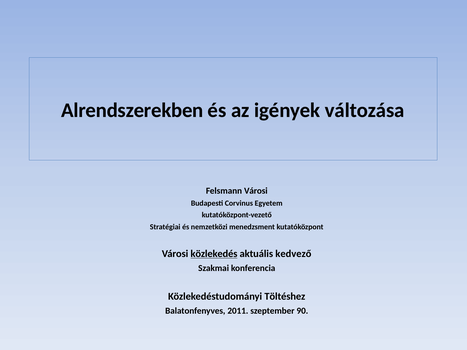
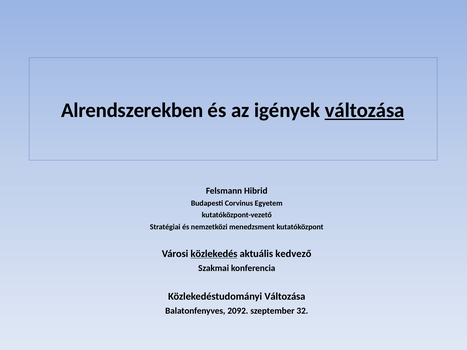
változása at (365, 110) underline: none -> present
Felsmann Városi: Városi -> Hibrid
Közlekedéstudományi Töltéshez: Töltéshez -> Változása
2011: 2011 -> 2092
90: 90 -> 32
